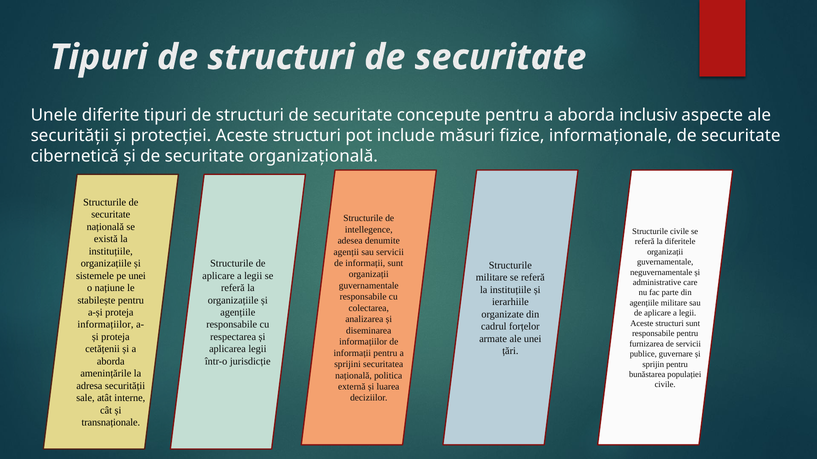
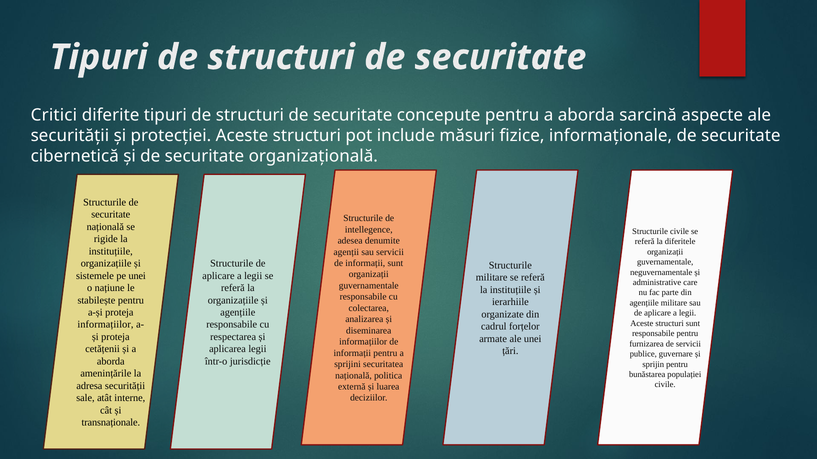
Unele: Unele -> Critici
inclusiv: inclusiv -> sarcină
există: există -> rigide
